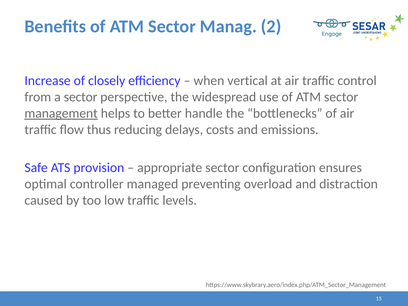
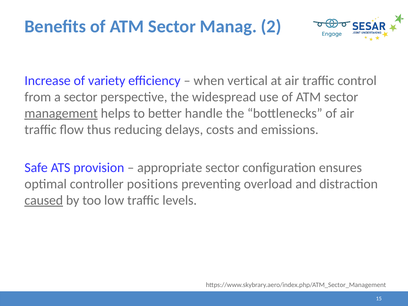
closely: closely -> variety
managed: managed -> positions
caused underline: none -> present
